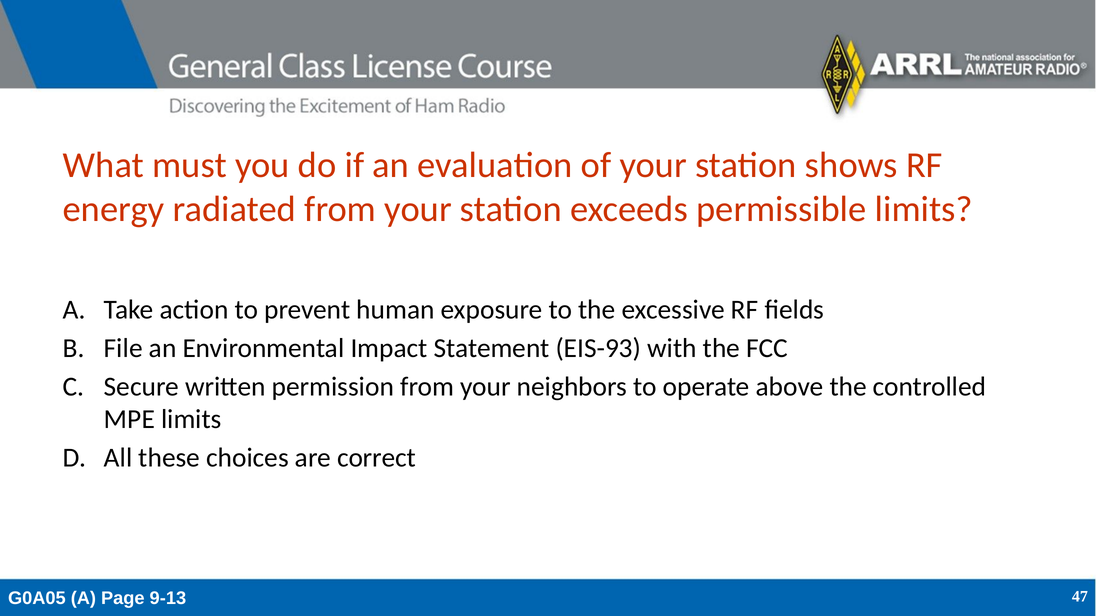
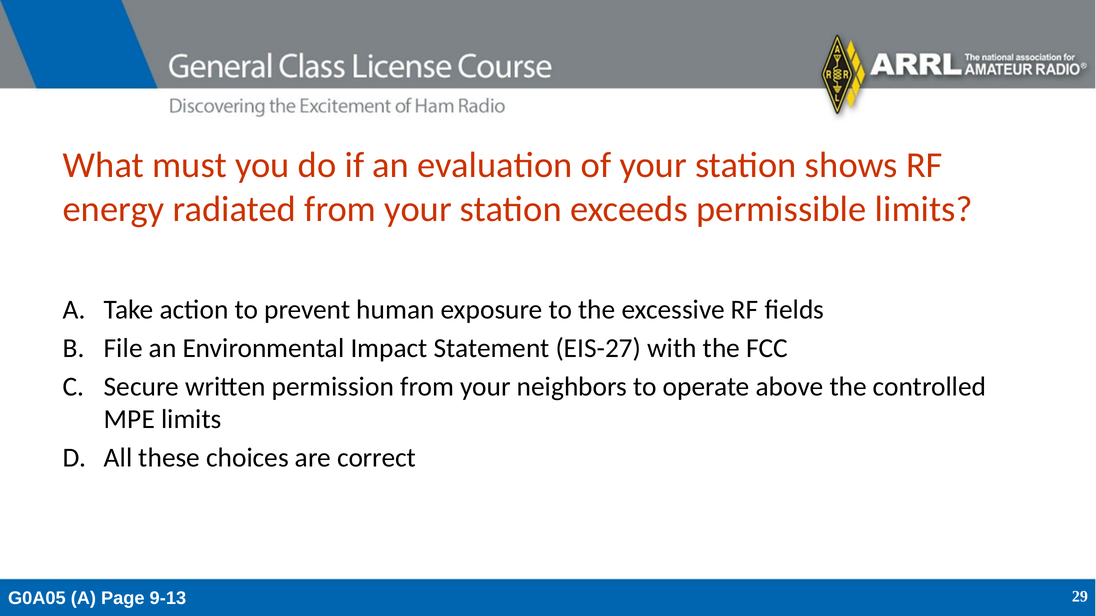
EIS-93: EIS-93 -> EIS-27
47: 47 -> 29
